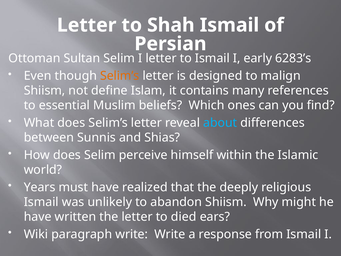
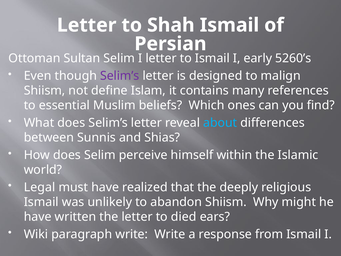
6283’s: 6283’s -> 5260’s
Selim’s at (120, 76) colour: orange -> purple
Years: Years -> Legal
